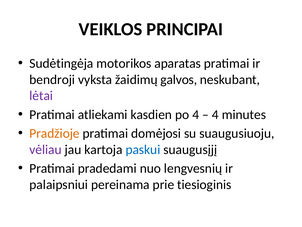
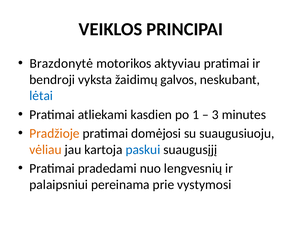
Sudėtingėja: Sudėtingėja -> Brazdonytė
aparatas: aparatas -> aktyviau
lėtai colour: purple -> blue
po 4: 4 -> 1
4 at (215, 114): 4 -> 3
vėliau colour: purple -> orange
tiesioginis: tiesioginis -> vystymosi
